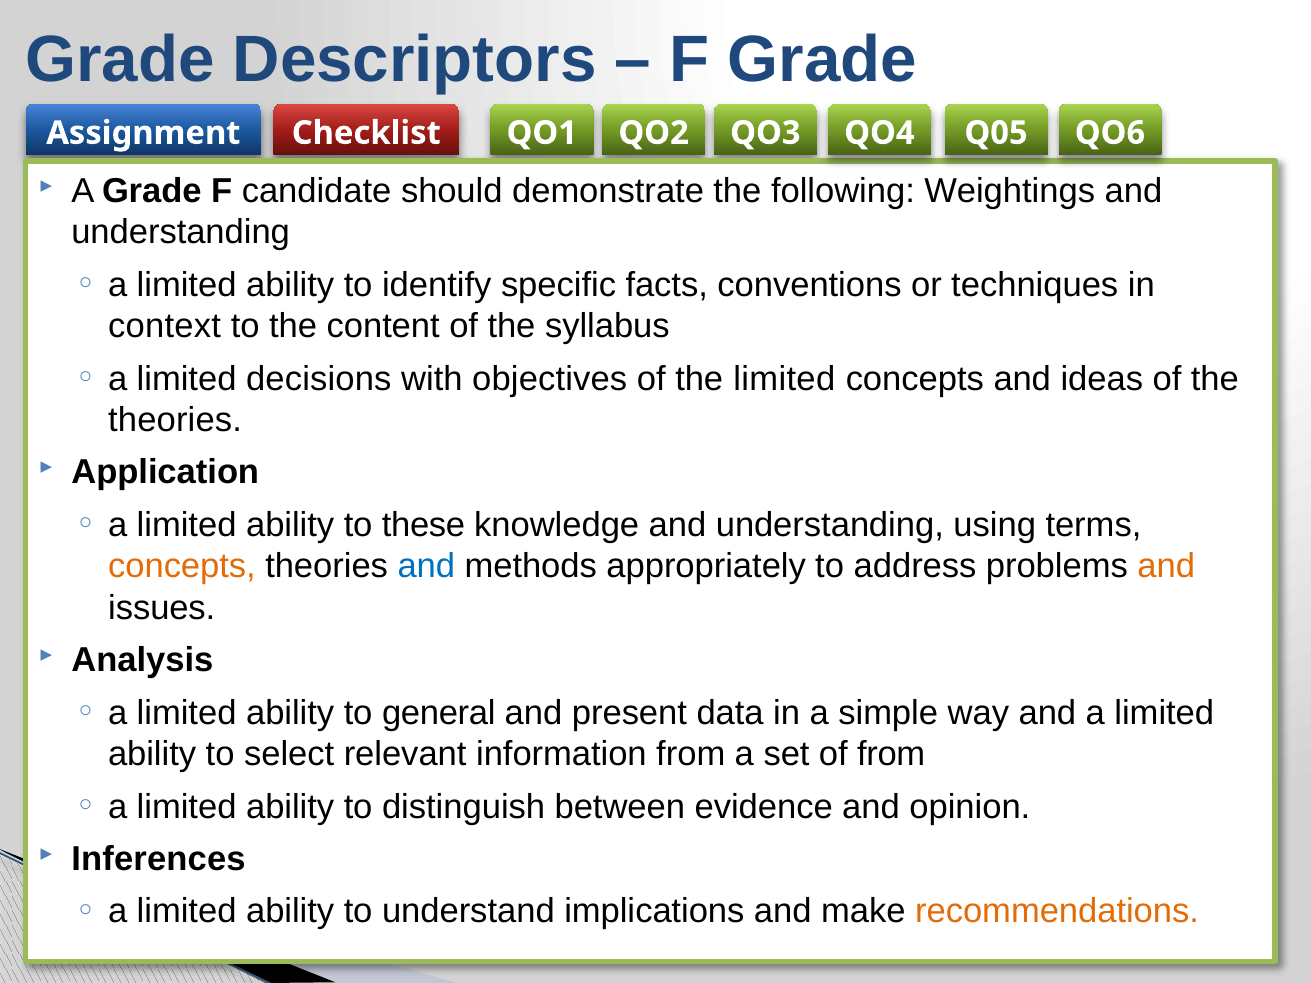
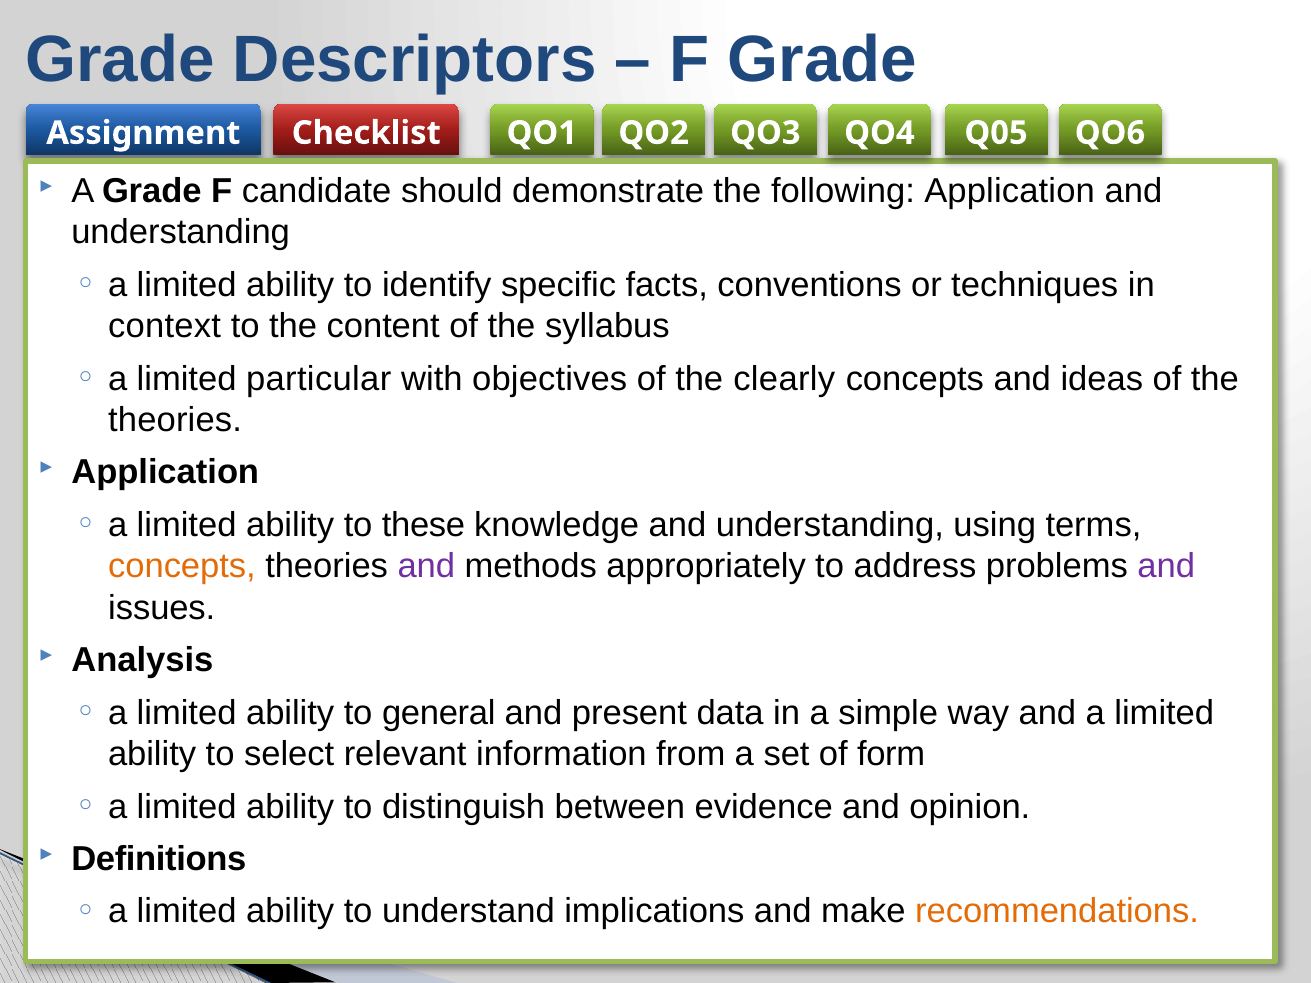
following Weightings: Weightings -> Application
decisions: decisions -> particular
the limited: limited -> clearly
and at (426, 567) colour: blue -> purple
and at (1166, 567) colour: orange -> purple
of from: from -> form
Inferences: Inferences -> Definitions
